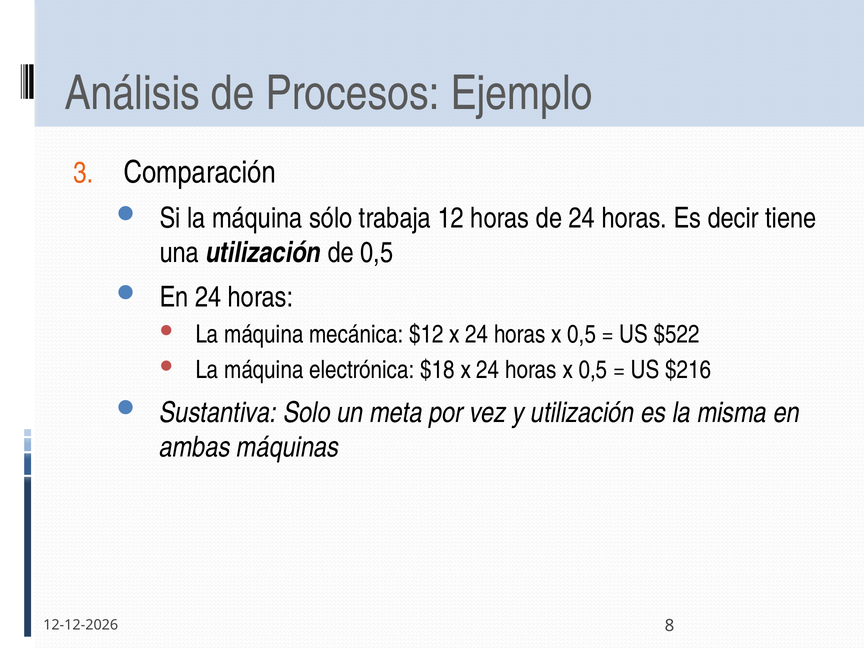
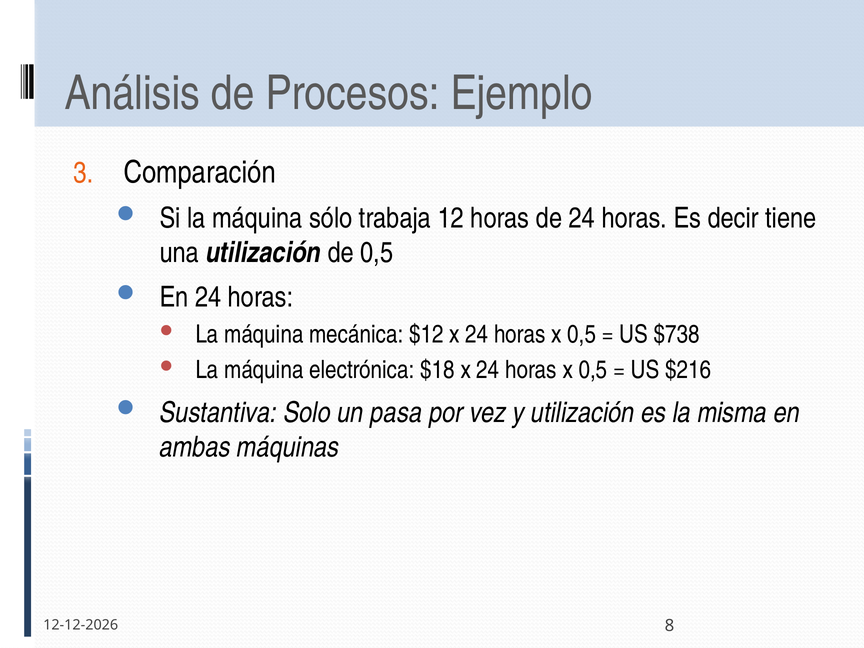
$522: $522 -> $738
meta: meta -> pasa
